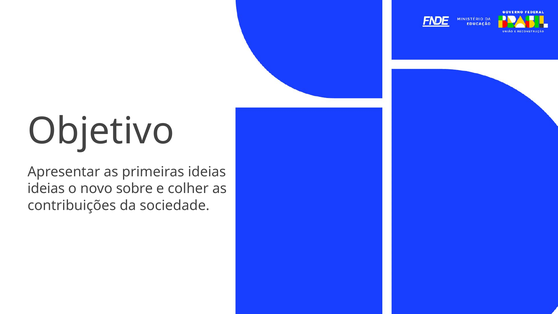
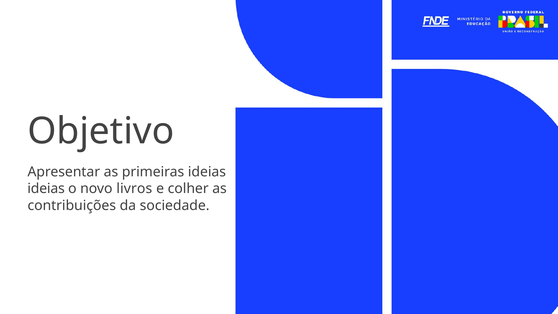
sobre: sobre -> livros
